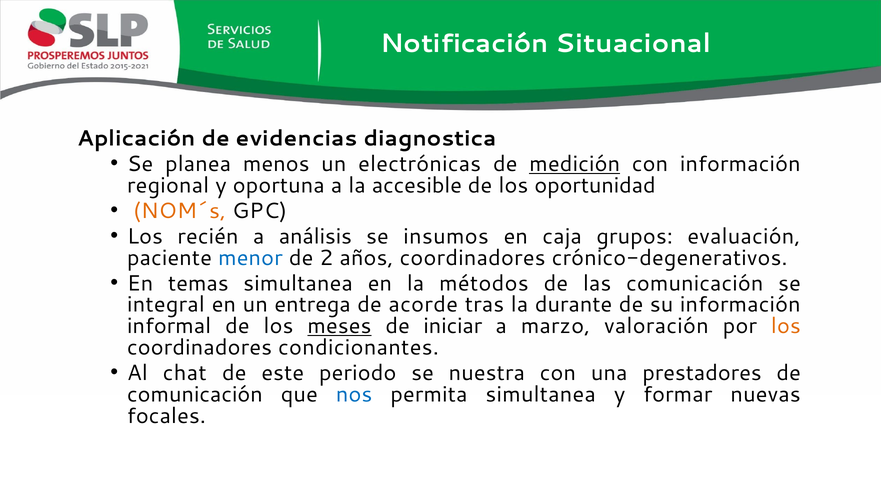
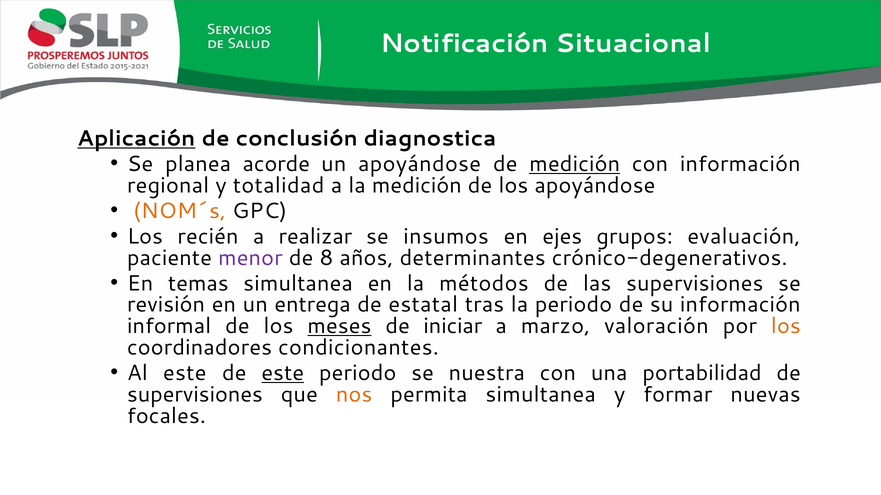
Aplicación underline: none -> present
evidencias: evidencias -> conclusión
menos: menos -> acorde
un electrónicas: electrónicas -> apoyándose
oportuna: oportuna -> totalidad
la accesible: accesible -> medición
los oportunidad: oportunidad -> apoyándose
análisis: análisis -> realizar
caja: caja -> ejes
menor colour: blue -> purple
2: 2 -> 8
años coordinadores: coordinadores -> determinantes
las comunicación: comunicación -> supervisiones
integral: integral -> revisión
acorde: acorde -> estatal
la durante: durante -> periodo
Al chat: chat -> este
este at (283, 373) underline: none -> present
prestadores: prestadores -> portabilidad
comunicación at (195, 395): comunicación -> supervisiones
nos colour: blue -> orange
